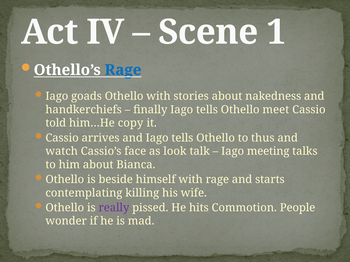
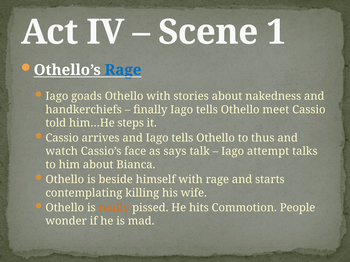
copy: copy -> steps
look: look -> says
meeting: meeting -> attempt
really colour: purple -> orange
